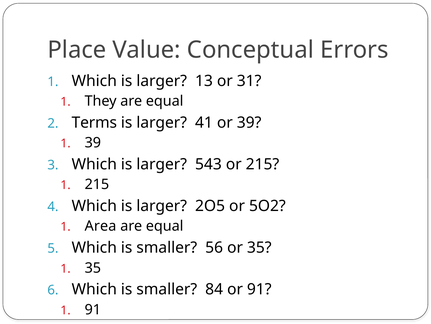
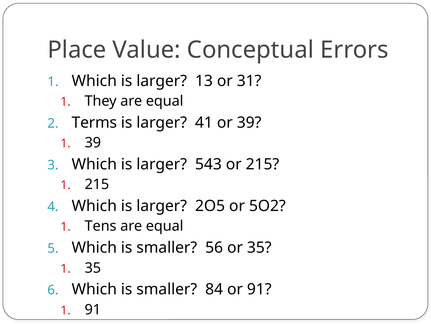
Area: Area -> Tens
